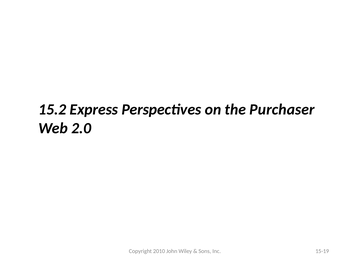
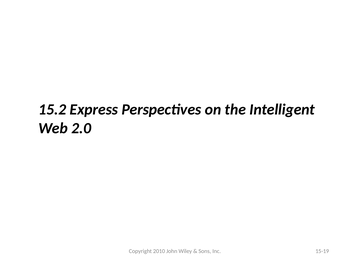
Purchaser: Purchaser -> Intelligent
